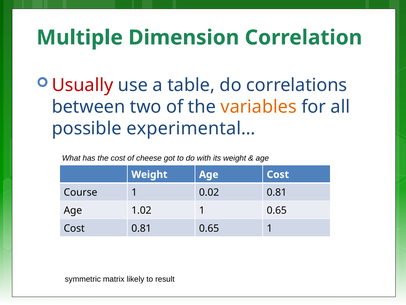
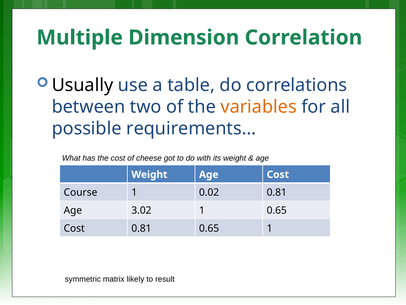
Usually colour: red -> black
experimental…: experimental… -> requirements…
1.02: 1.02 -> 3.02
